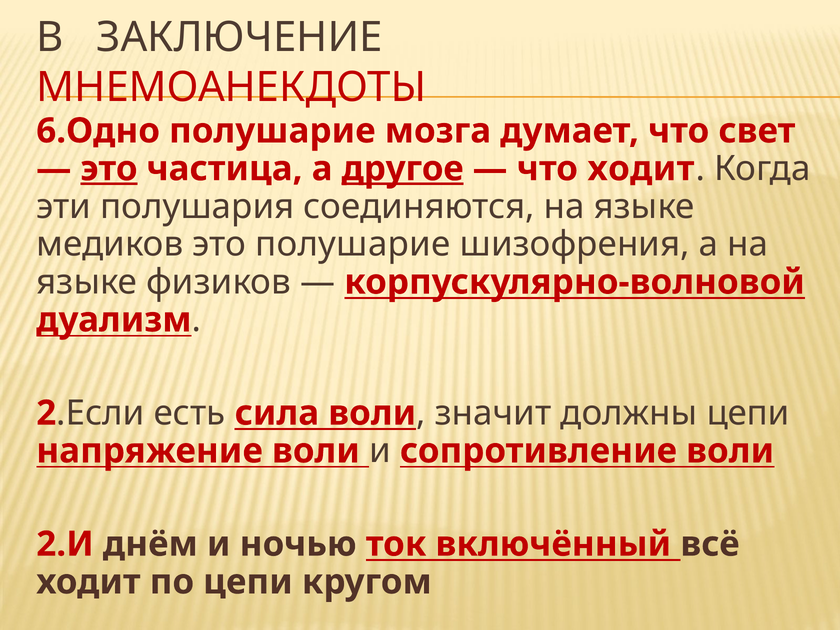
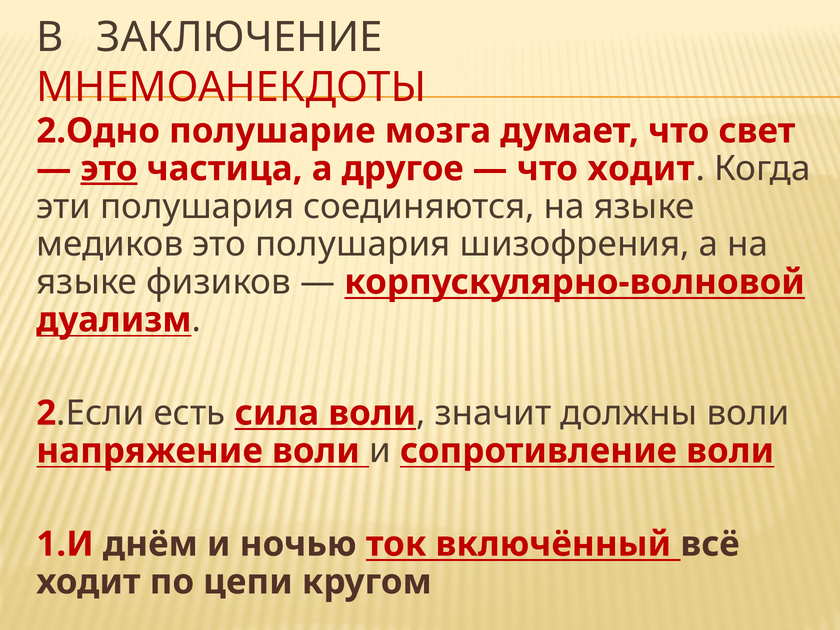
6.Одно: 6.Одно -> 2.Одно
другое underline: present -> none
это полушарие: полушарие -> полушария
должны цепи: цепи -> воли
2.И: 2.И -> 1.И
